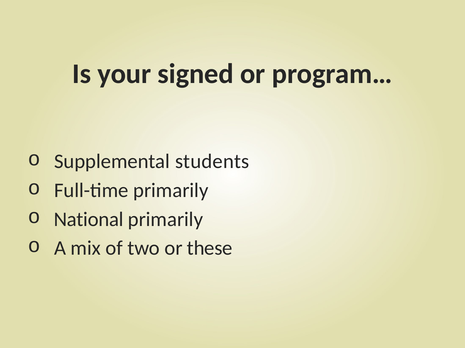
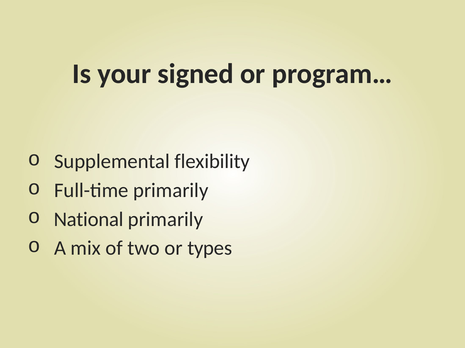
students: students -> flexibility
these: these -> types
